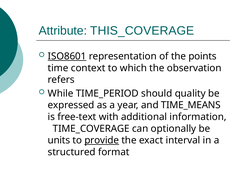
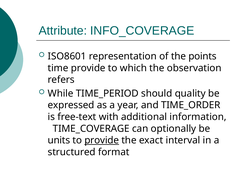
THIS_COVERAGE: THIS_COVERAGE -> INFO_COVERAGE
ISO8601 underline: present -> none
time context: context -> provide
TIME_MEANS: TIME_MEANS -> TIME_ORDER
